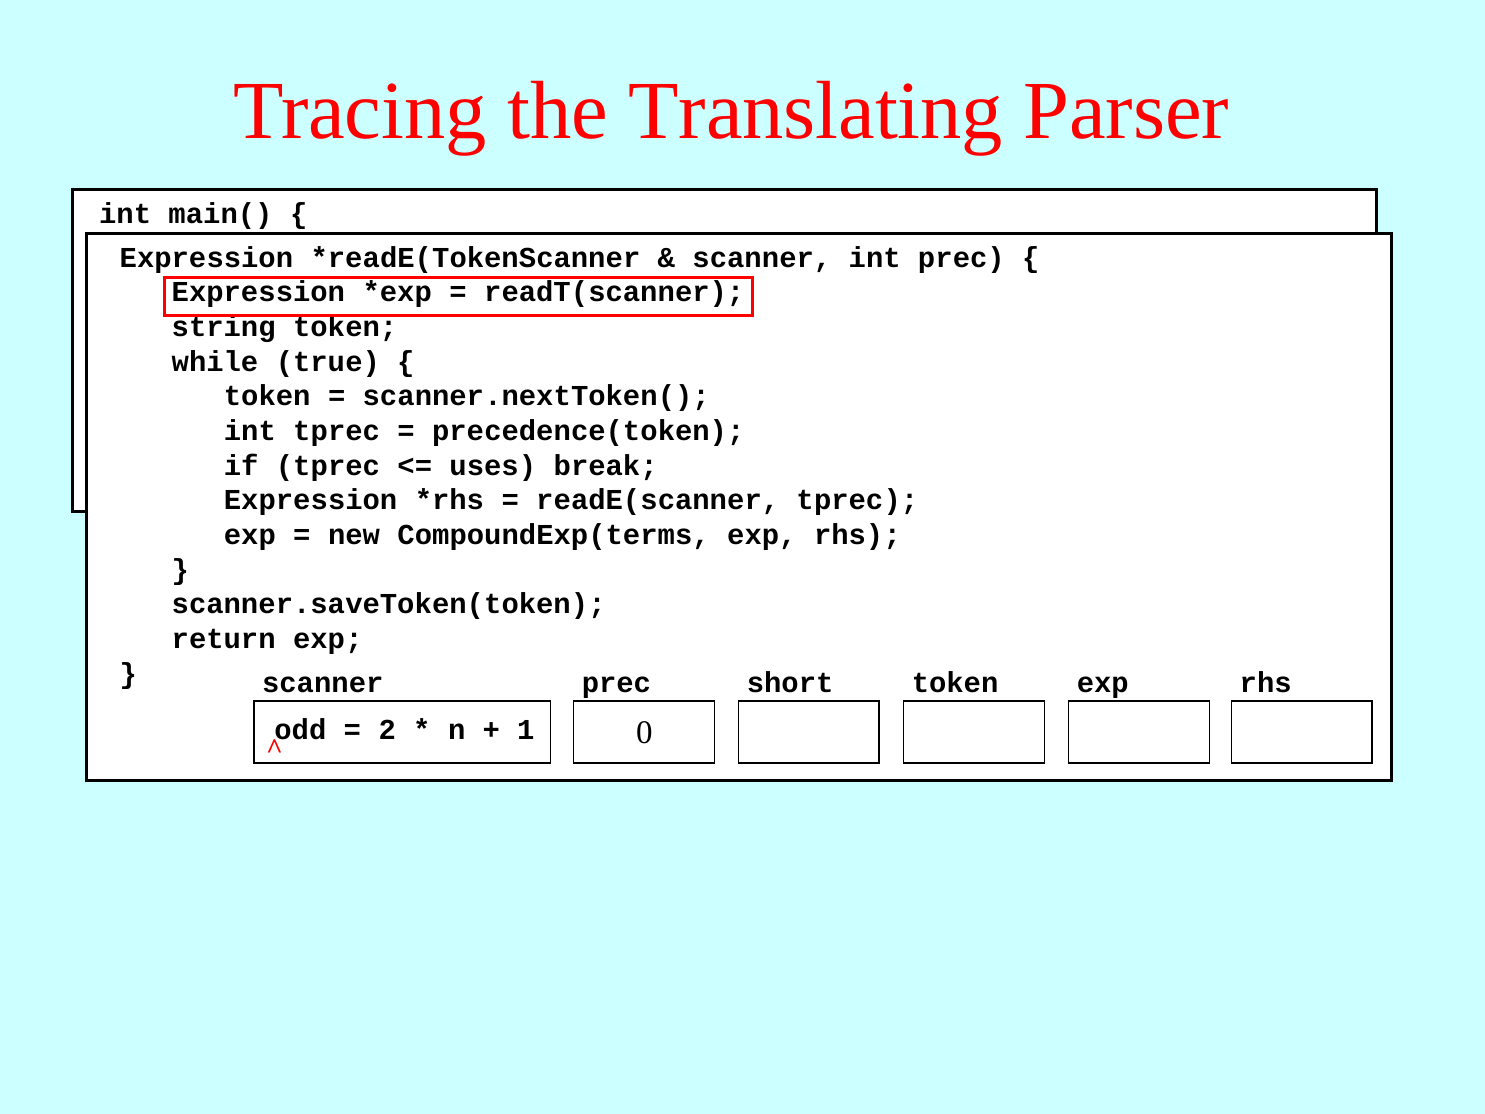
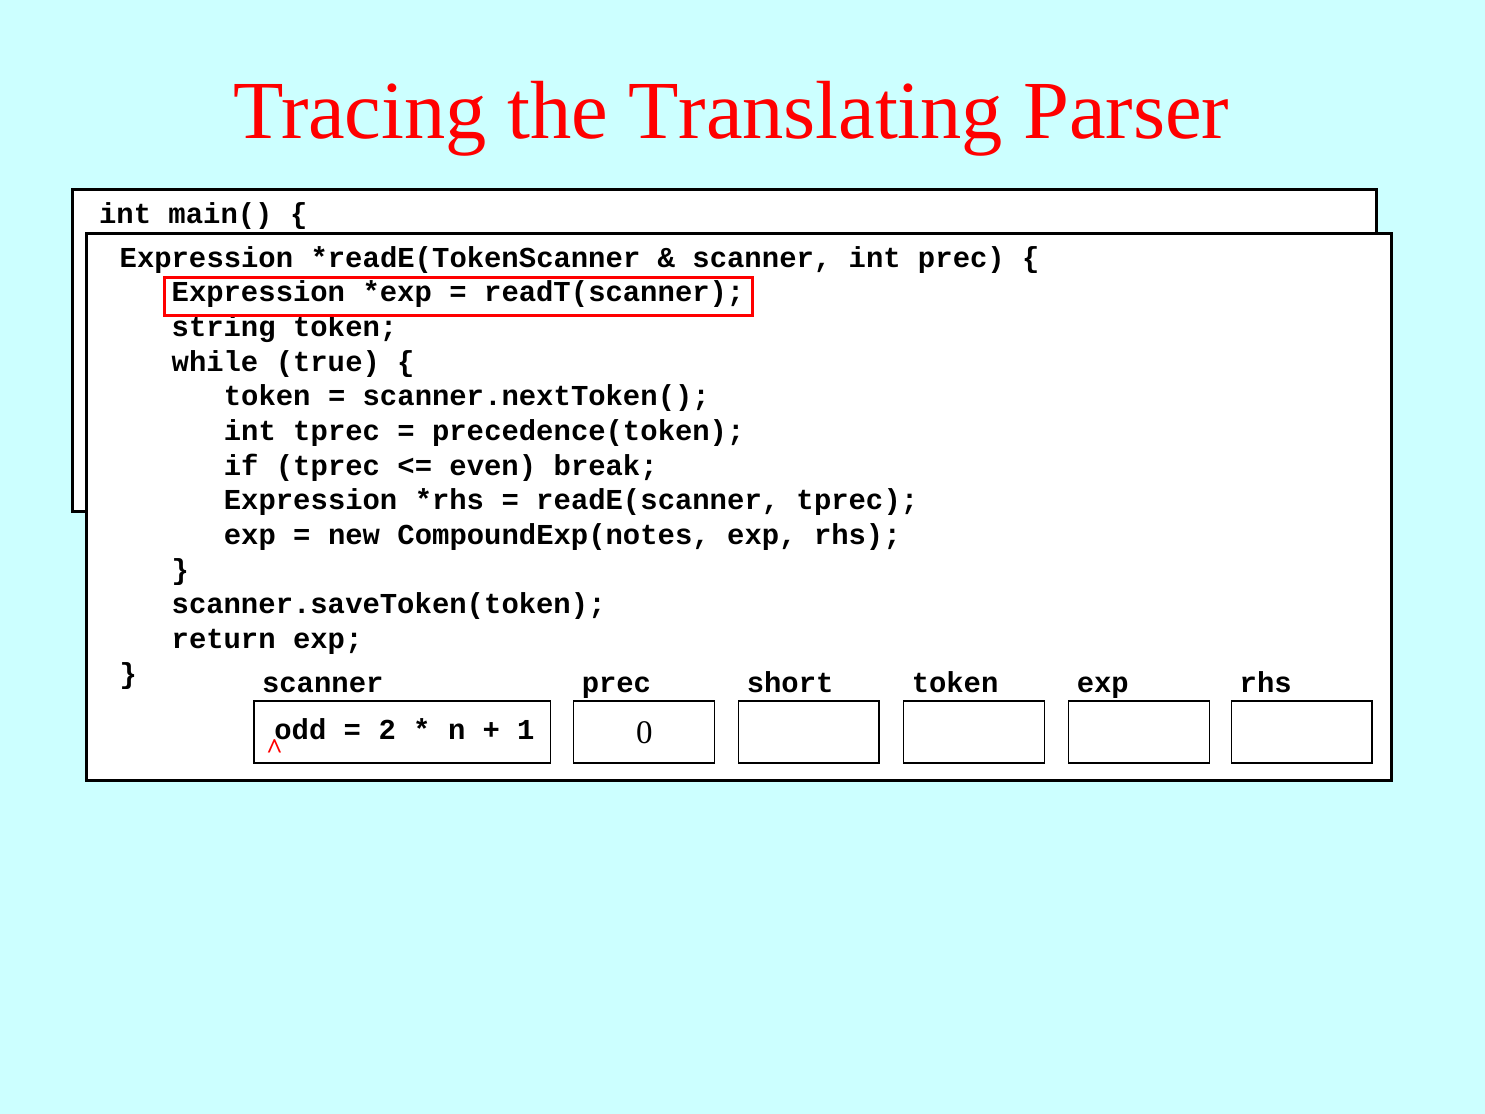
uses: uses -> even
CompoundExp(terms: CompoundExp(terms -> CompoundExp(notes
